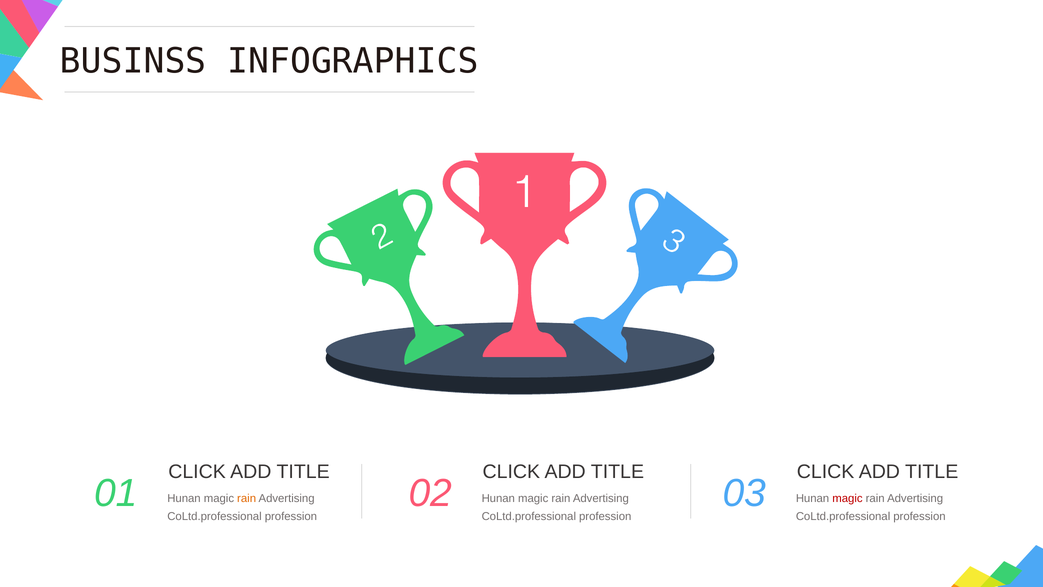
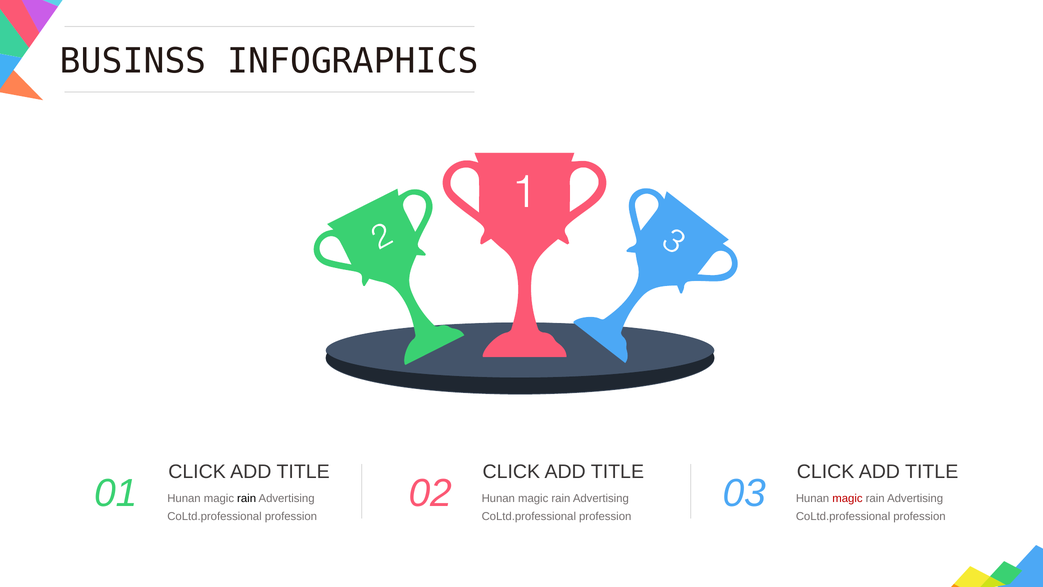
rain at (247, 498) colour: orange -> black
